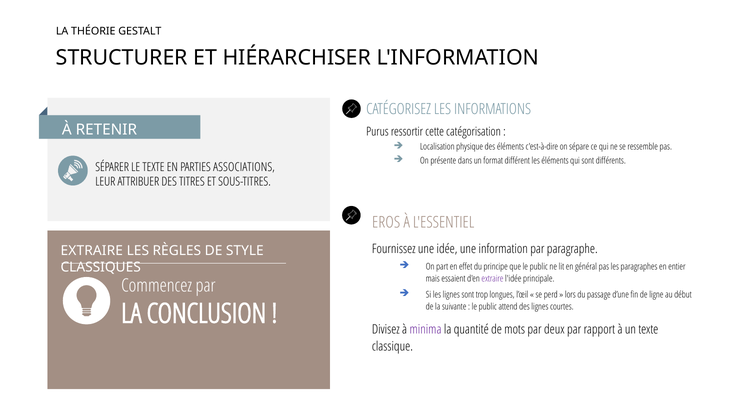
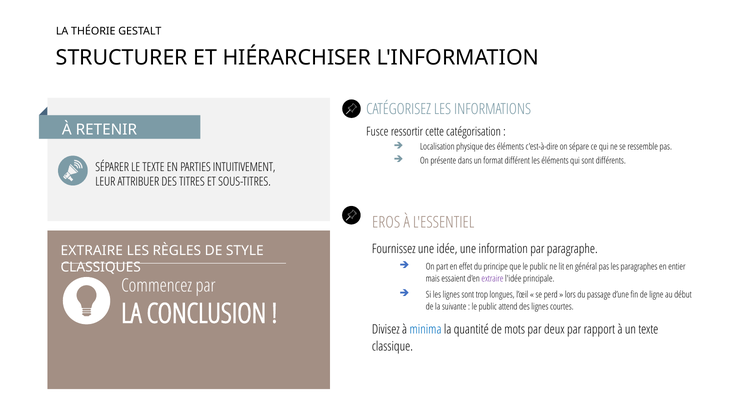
Purus: Purus -> Fusce
ASSOCIATIONS: ASSOCIATIONS -> INTUITIVEMENT
minima colour: purple -> blue
